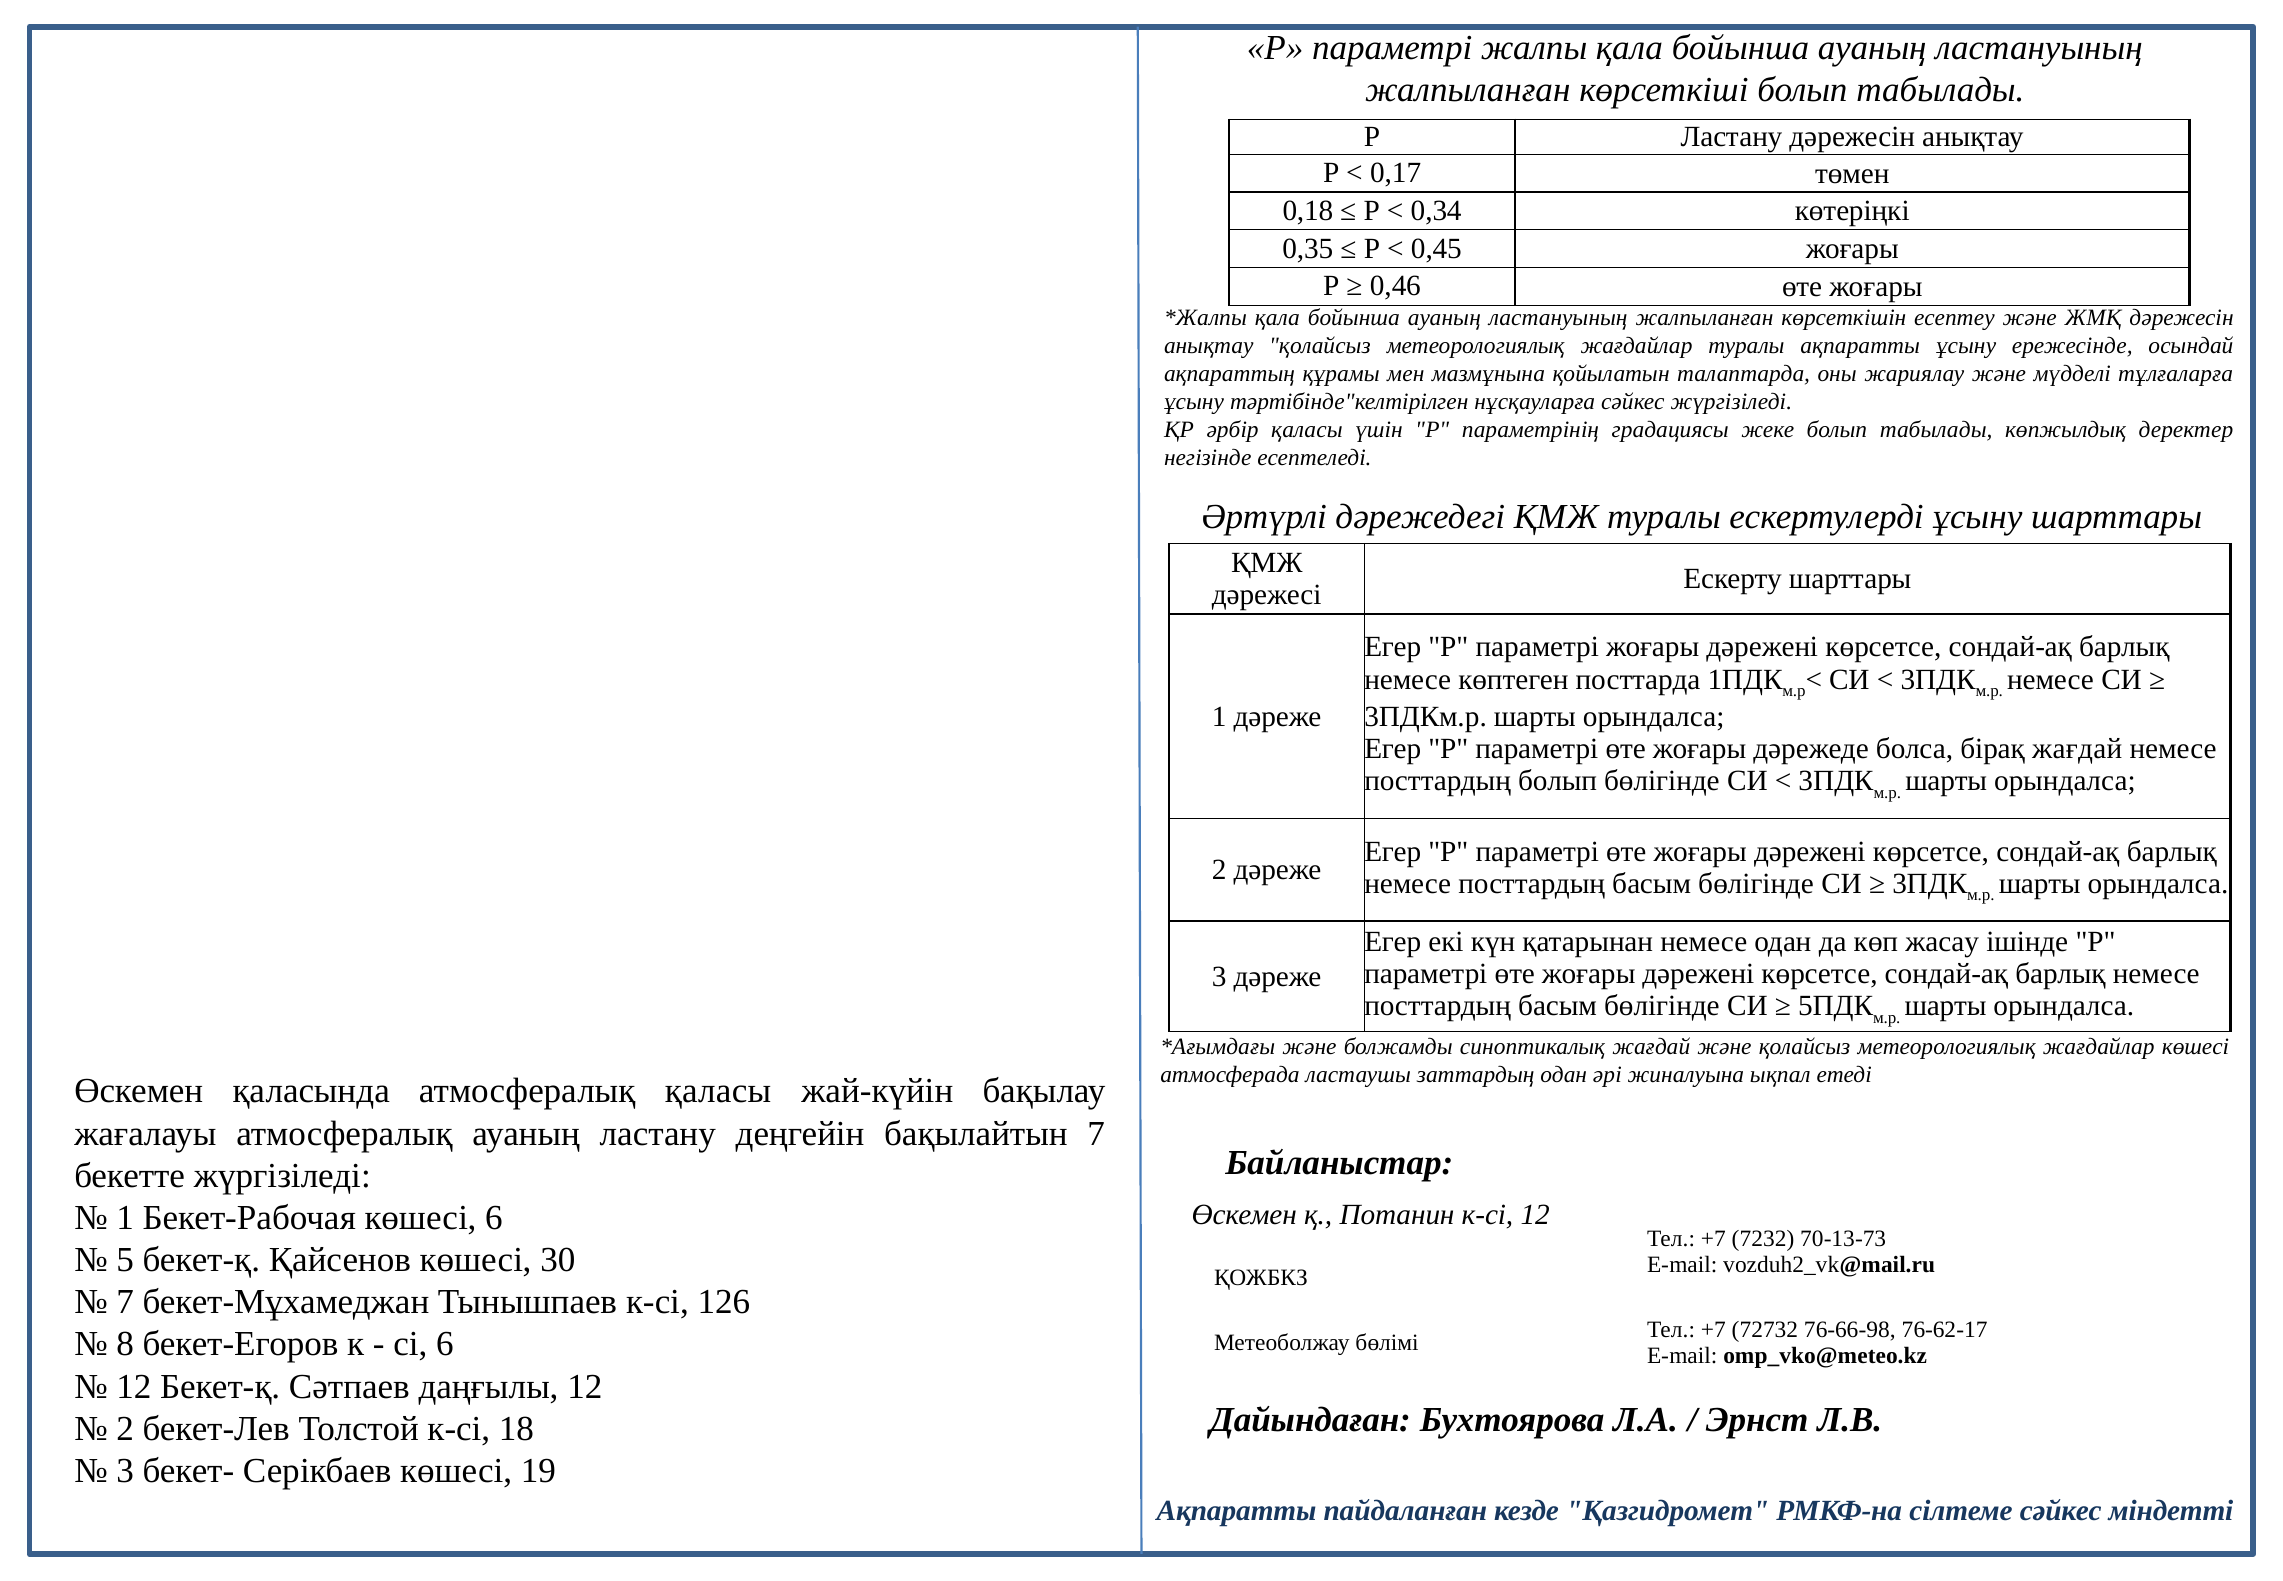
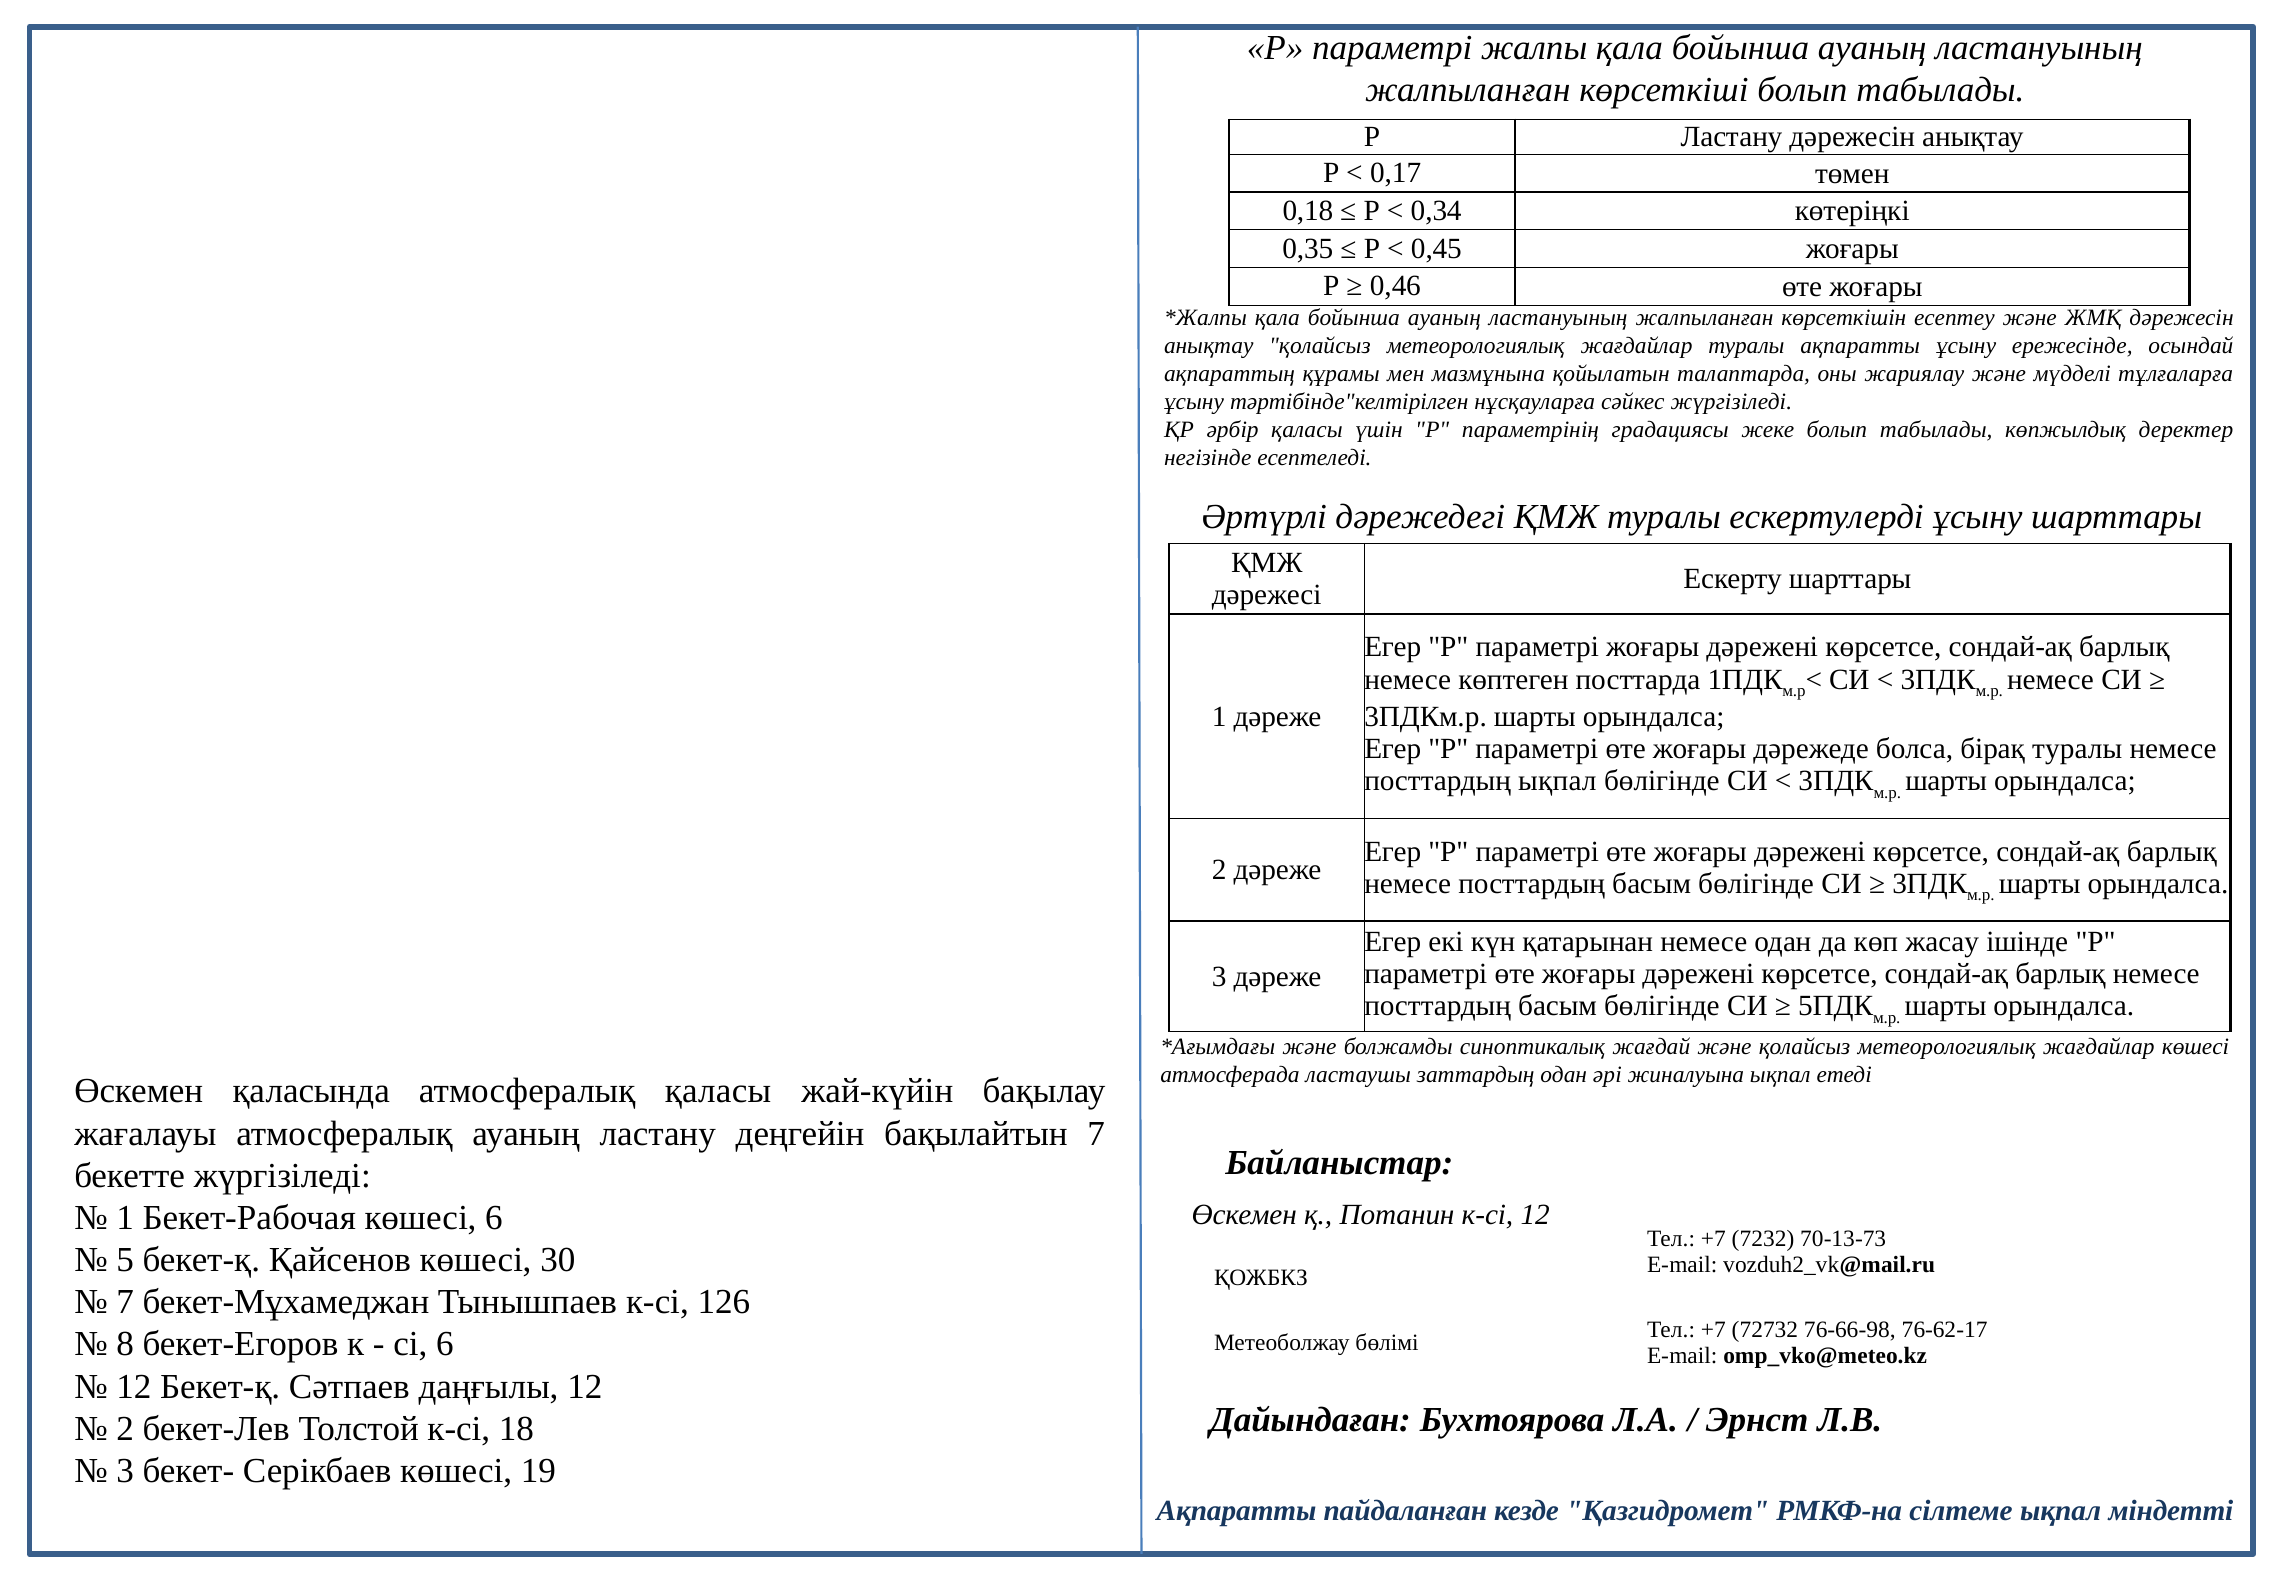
бірақ жағдай: жағдай -> туралы
посттардың болып: болып -> ықпал
сілтеме сәйкес: сәйкес -> ықпал
